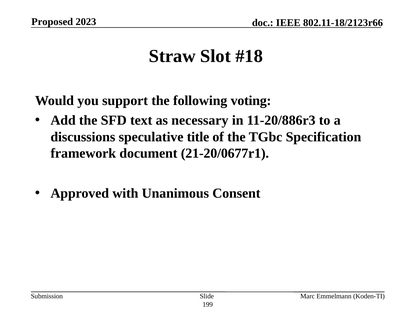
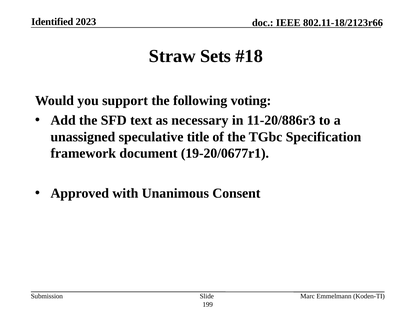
Proposed: Proposed -> Identified
Slot: Slot -> Sets
discussions: discussions -> unassigned
21-20/0677r1: 21-20/0677r1 -> 19-20/0677r1
